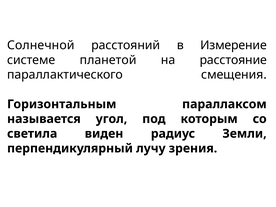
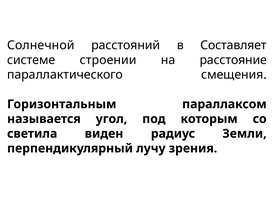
Измерение: Измерение -> Составляет
планетой: планетой -> строении
